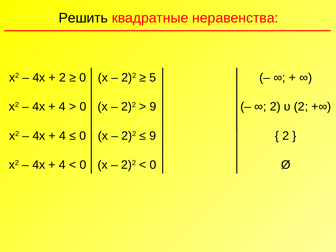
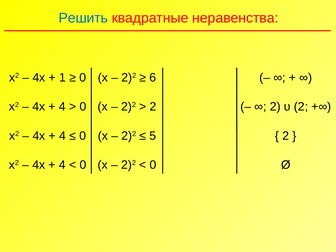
Решить colour: black -> blue
2 at (63, 78): 2 -> 1
5: 5 -> 6
9 at (153, 107): 9 -> 2
9 at (153, 136): 9 -> 5
